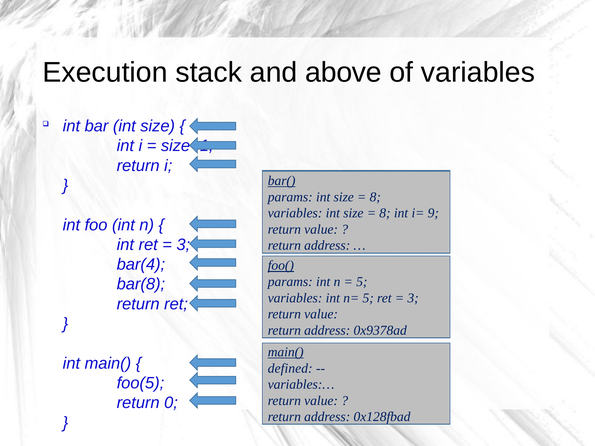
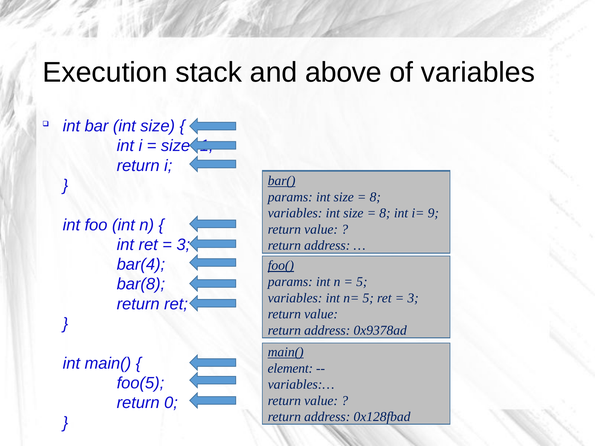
defined: defined -> element
